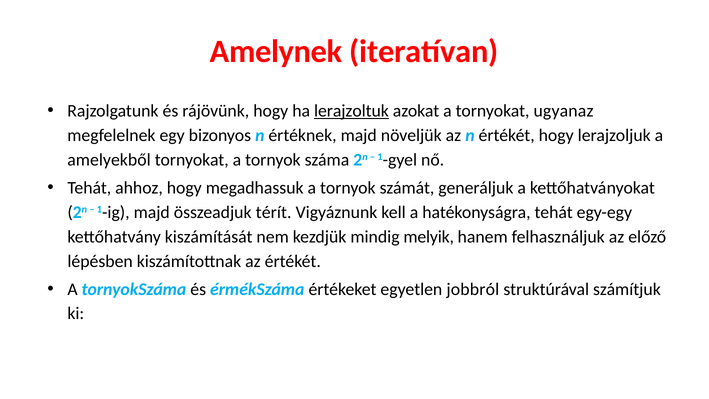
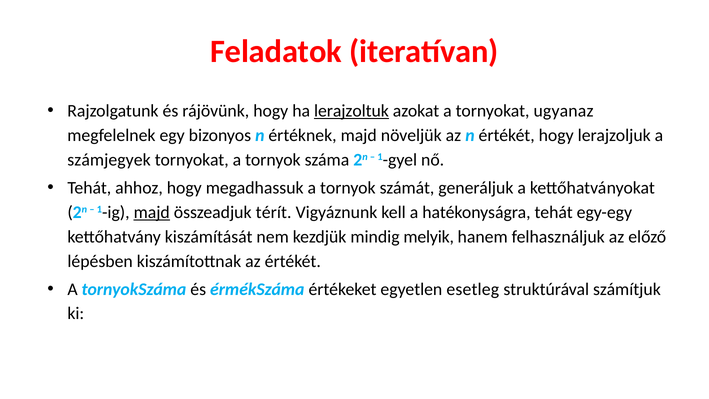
Amelynek: Amelynek -> Feladatok
amelyekből: amelyekből -> számjegyek
majd at (152, 212) underline: none -> present
jobbról: jobbról -> esetleg
